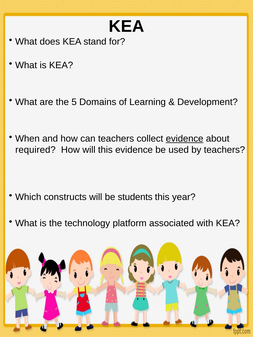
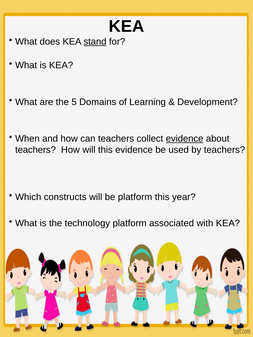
stand underline: none -> present
required at (35, 150): required -> teachers
be students: students -> platform
